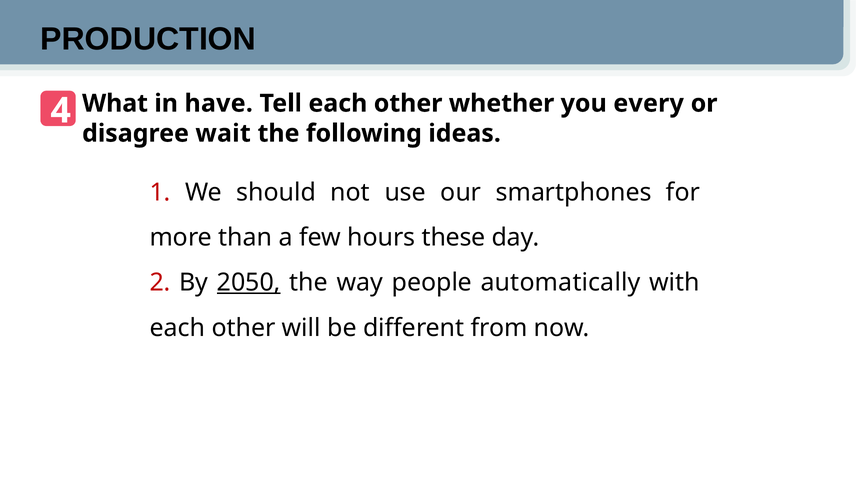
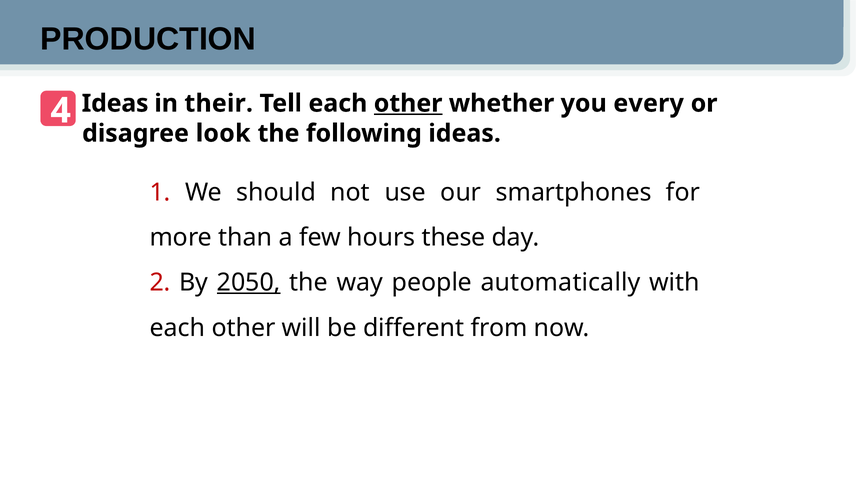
What at (115, 103): What -> Ideas
have: have -> their
other at (408, 103) underline: none -> present
wait: wait -> look
